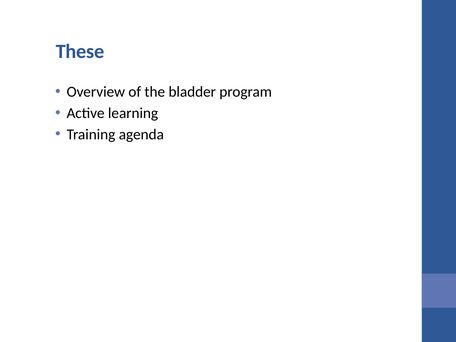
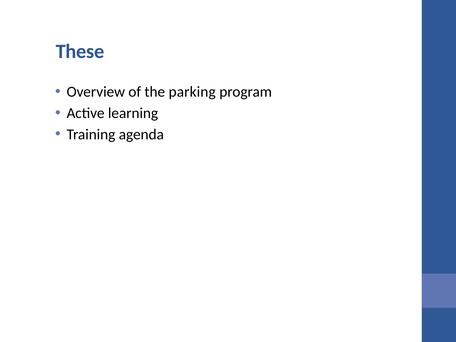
bladder: bladder -> parking
